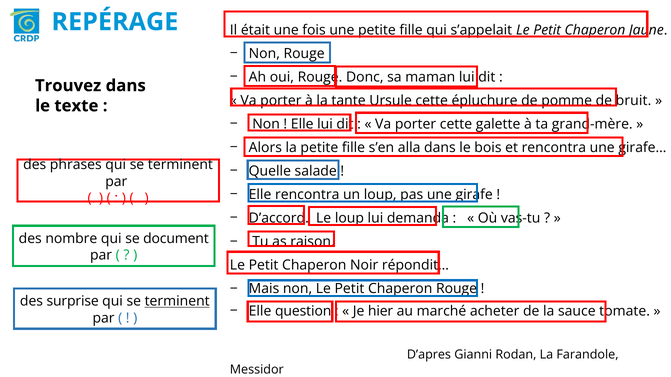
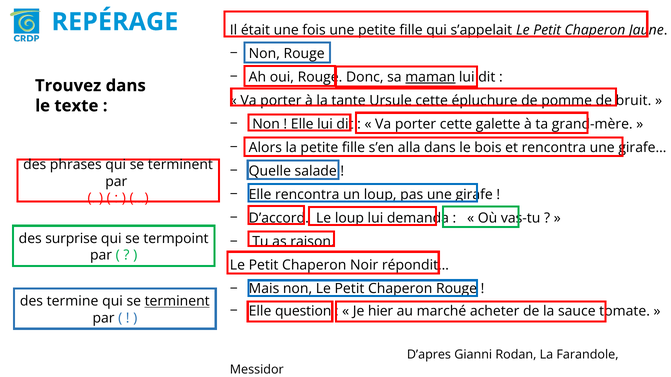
maman underline: none -> present
nombre: nombre -> surprise
document: document -> termpoint
surprise: surprise -> termine
